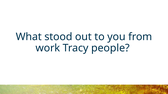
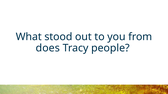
work: work -> does
